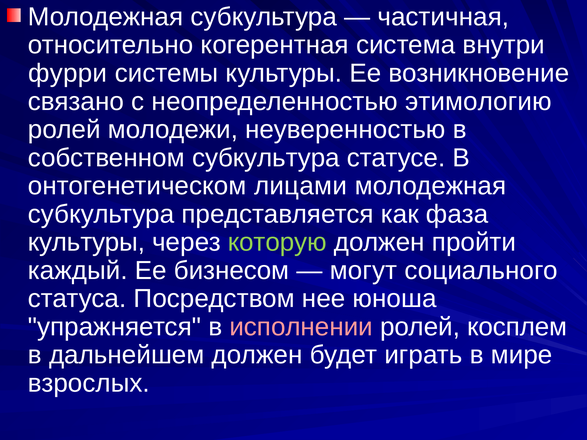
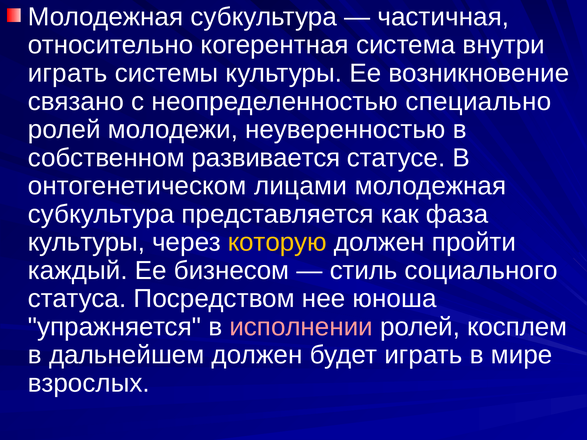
фурри at (68, 73): фурри -> играть
этимологию: этимологию -> специально
собственном субкультура: субкультура -> развивается
которую colour: light green -> yellow
могут: могут -> стиль
